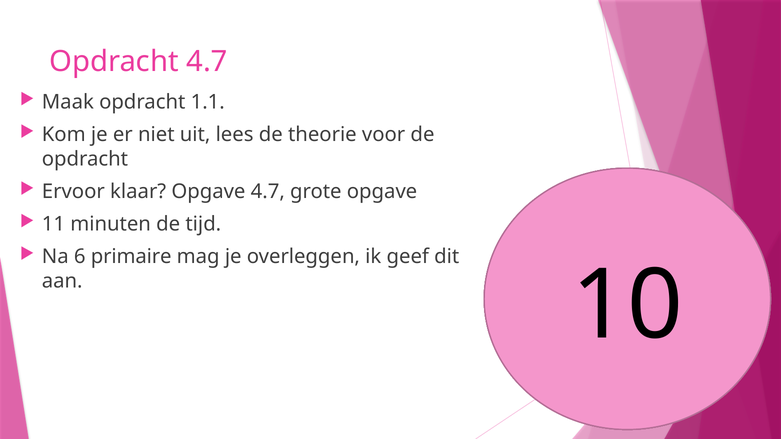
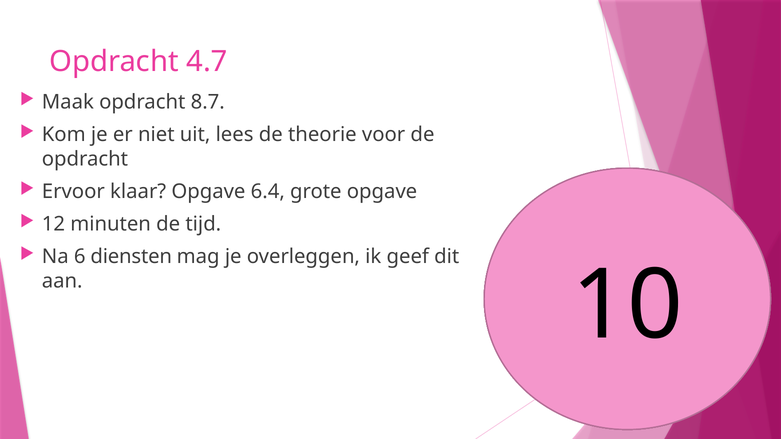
1.1: 1.1 -> 8.7
Opgave 4.7: 4.7 -> 6.4
11: 11 -> 12
primaire: primaire -> diensten
